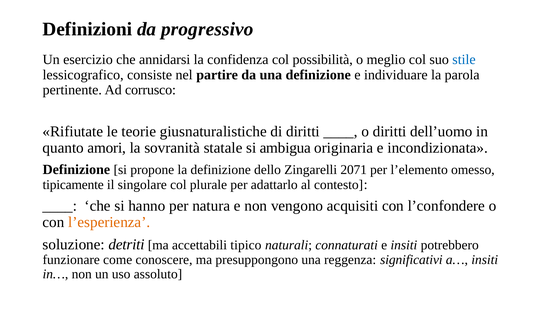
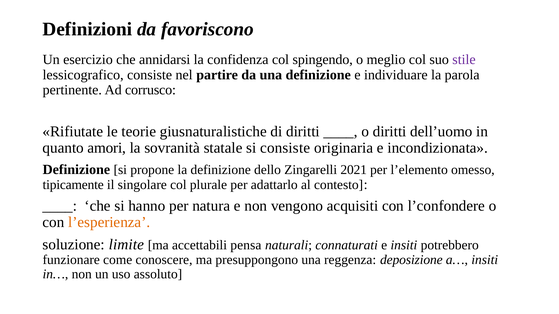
progressivo: progressivo -> favoriscono
possibilità: possibilità -> spingendo
stile colour: blue -> purple
si ambigua: ambigua -> consiste
2071: 2071 -> 2021
detriti: detriti -> limite
tipico: tipico -> pensa
significativi: significativi -> deposizione
